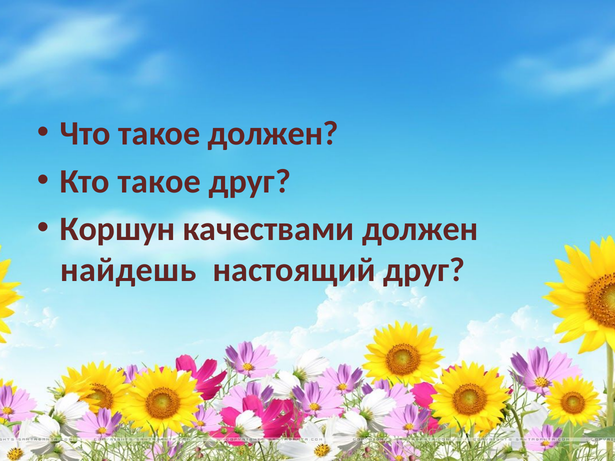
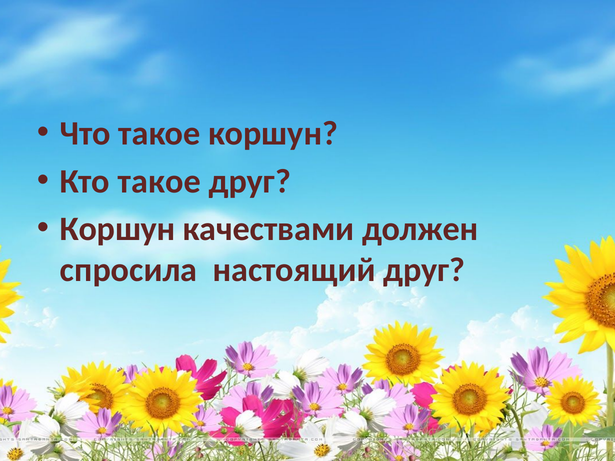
такое должен: должен -> коршун
найдешь: найдешь -> спросила
